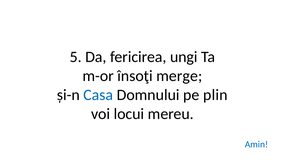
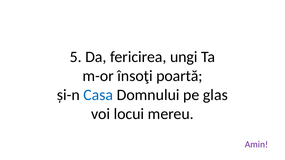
merge: merge -> poartă
plin: plin -> glas
Amin colour: blue -> purple
